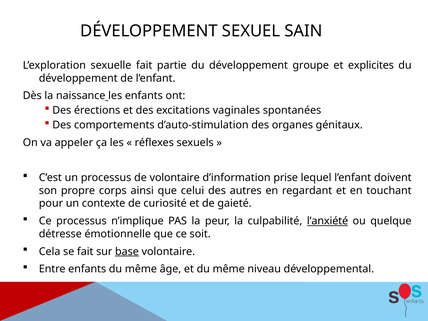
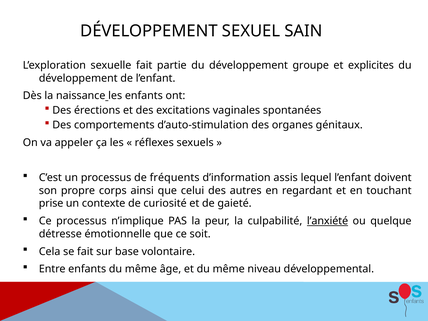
de volontaire: volontaire -> fréquents
prise: prise -> assis
pour: pour -> prise
base underline: present -> none
